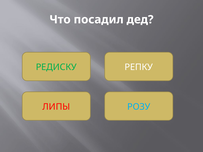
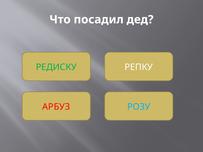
ЛИПЫ: ЛИПЫ -> АРБУЗ
